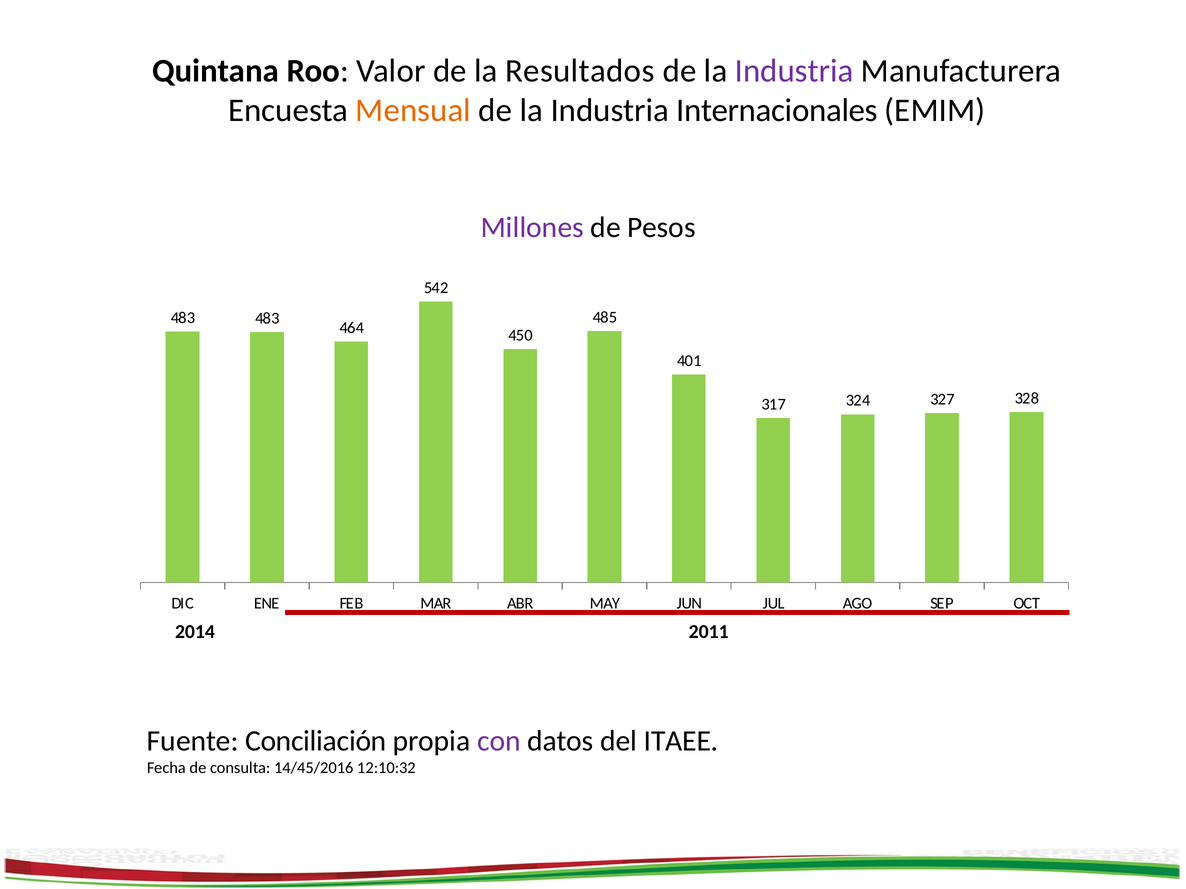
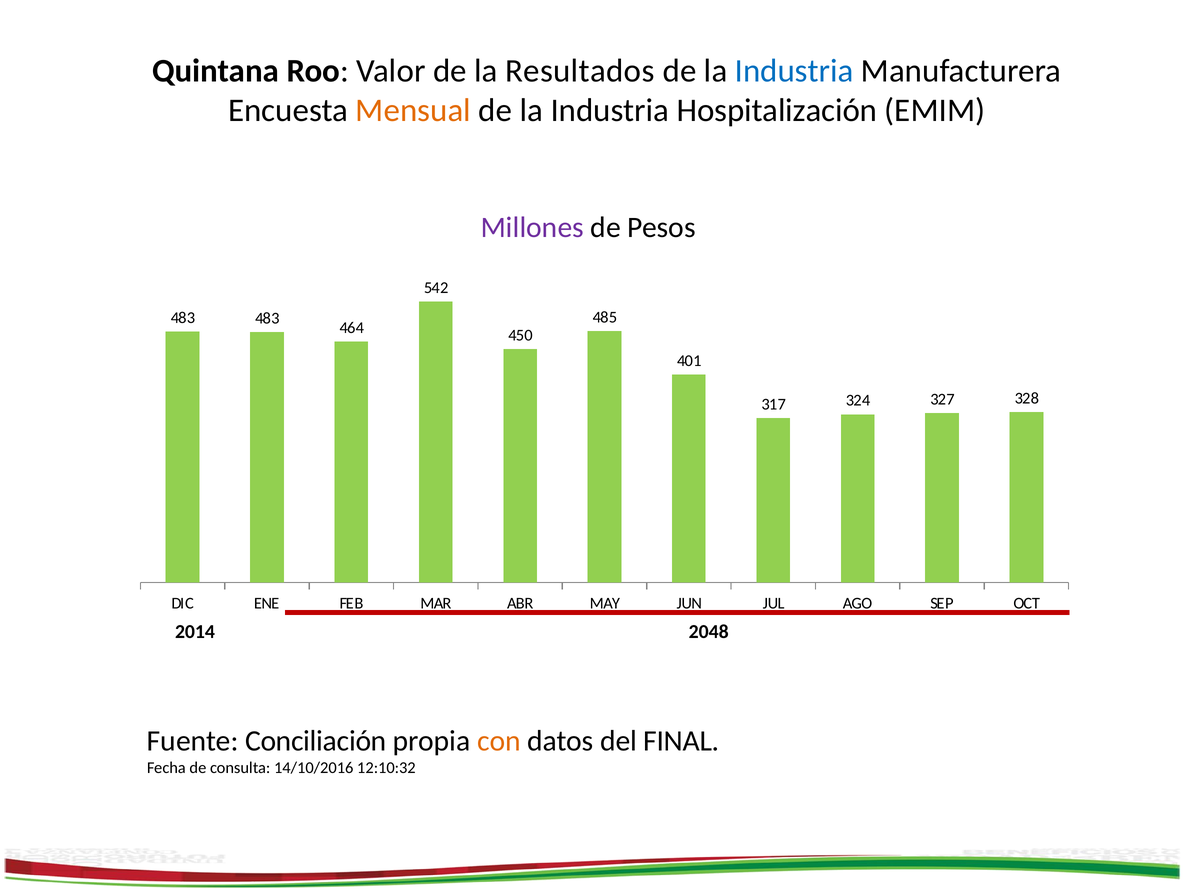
Industria at (794, 71) colour: purple -> blue
Internacionales: Internacionales -> Hospitalización
2011: 2011 -> 2048
con colour: purple -> orange
ITAEE: ITAEE -> FINAL
14/45/2016: 14/45/2016 -> 14/10/2016
